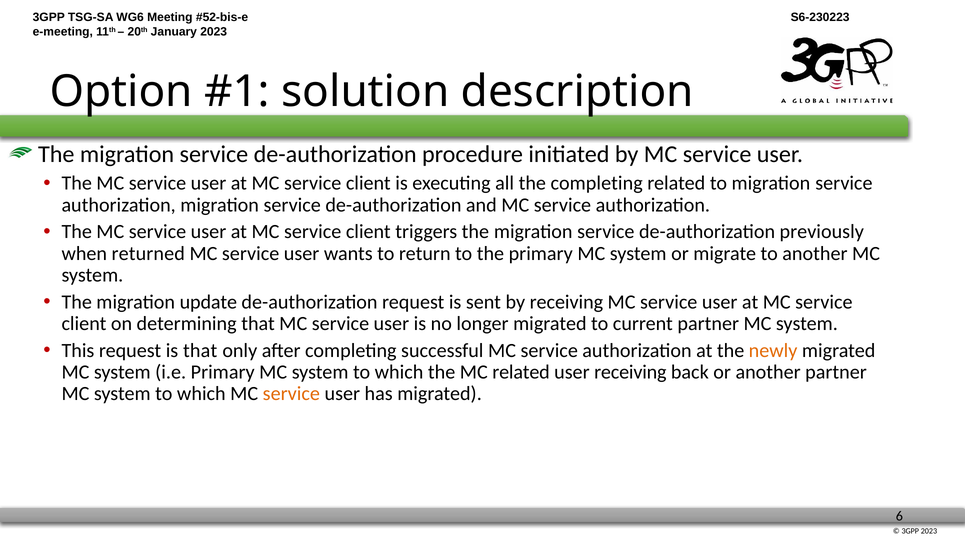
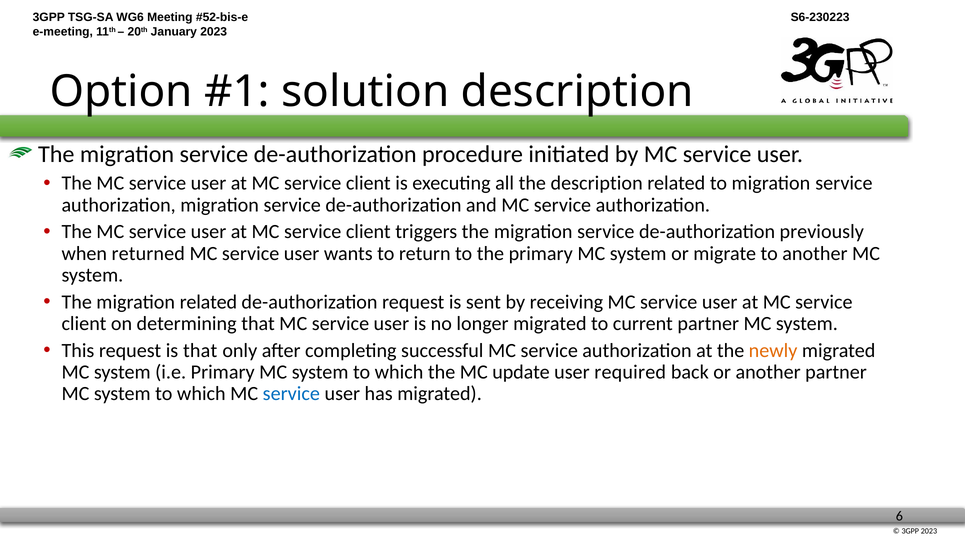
the completing: completing -> description
migration update: update -> related
MC related: related -> update
user receiving: receiving -> required
service at (291, 394) colour: orange -> blue
